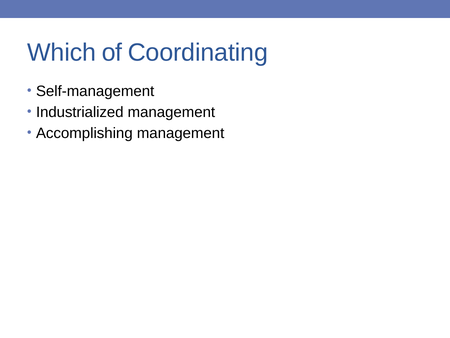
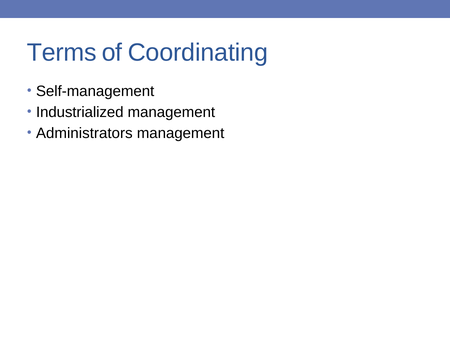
Which: Which -> Terms
Accomplishing: Accomplishing -> Administrators
